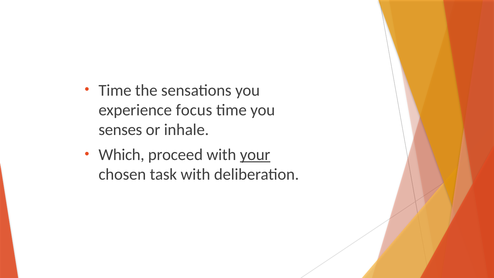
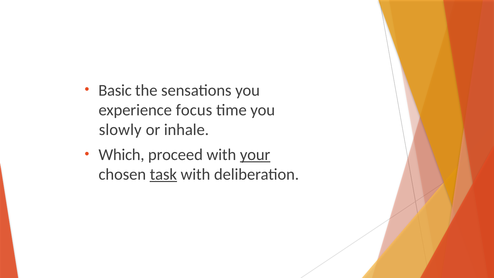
Time at (115, 90): Time -> Basic
senses: senses -> slowly
task underline: none -> present
